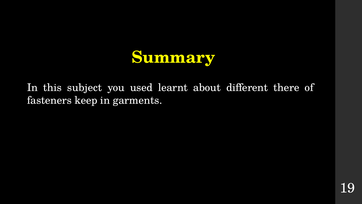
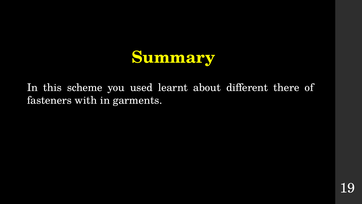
subject: subject -> scheme
keep: keep -> with
